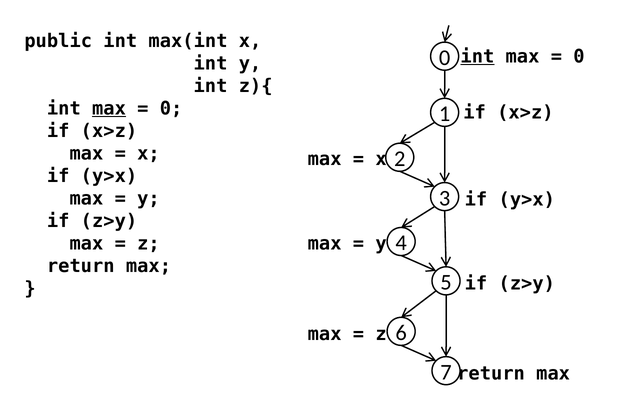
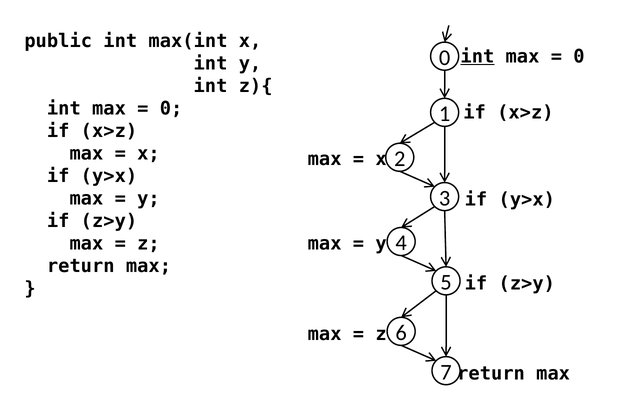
max at (109, 109) underline: present -> none
